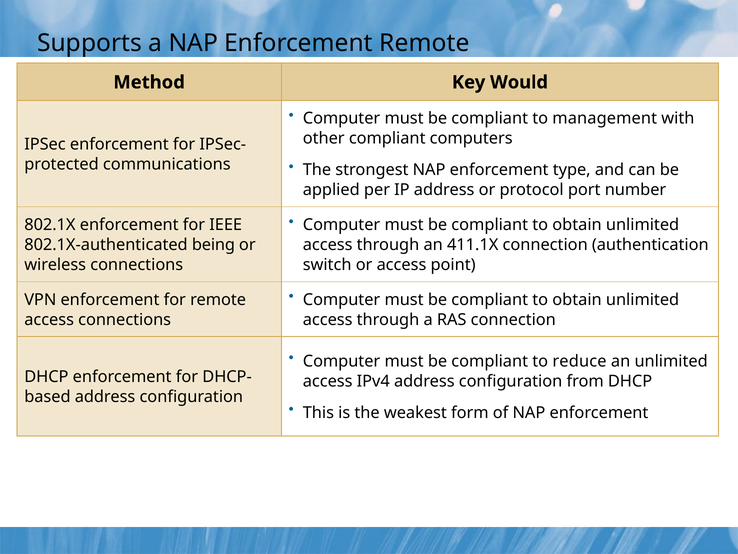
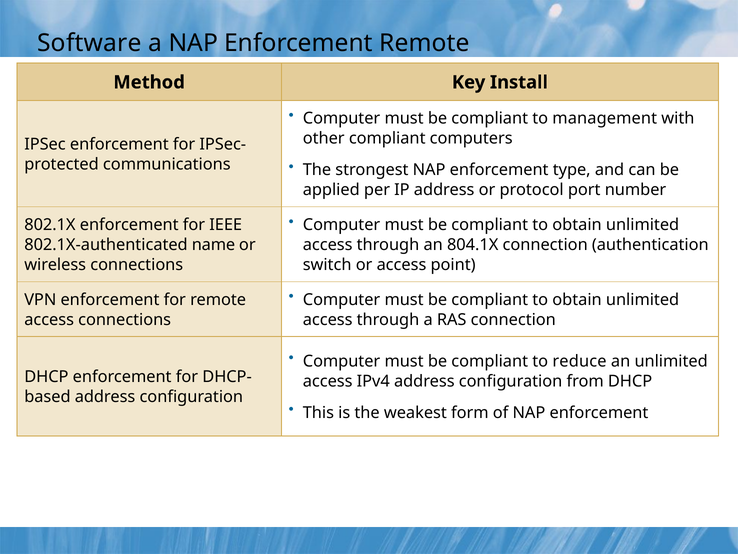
Supports: Supports -> Software
Would: Would -> Install
being: being -> name
411.1X: 411.1X -> 804.1X
